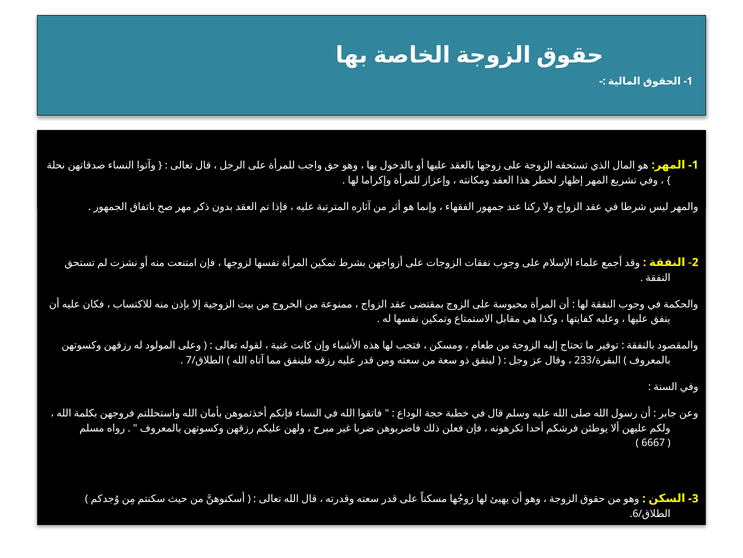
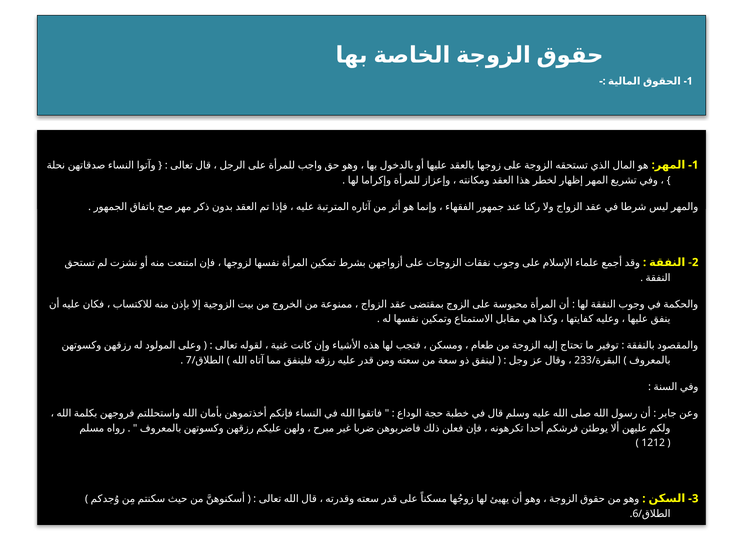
6667: 6667 -> 1212
